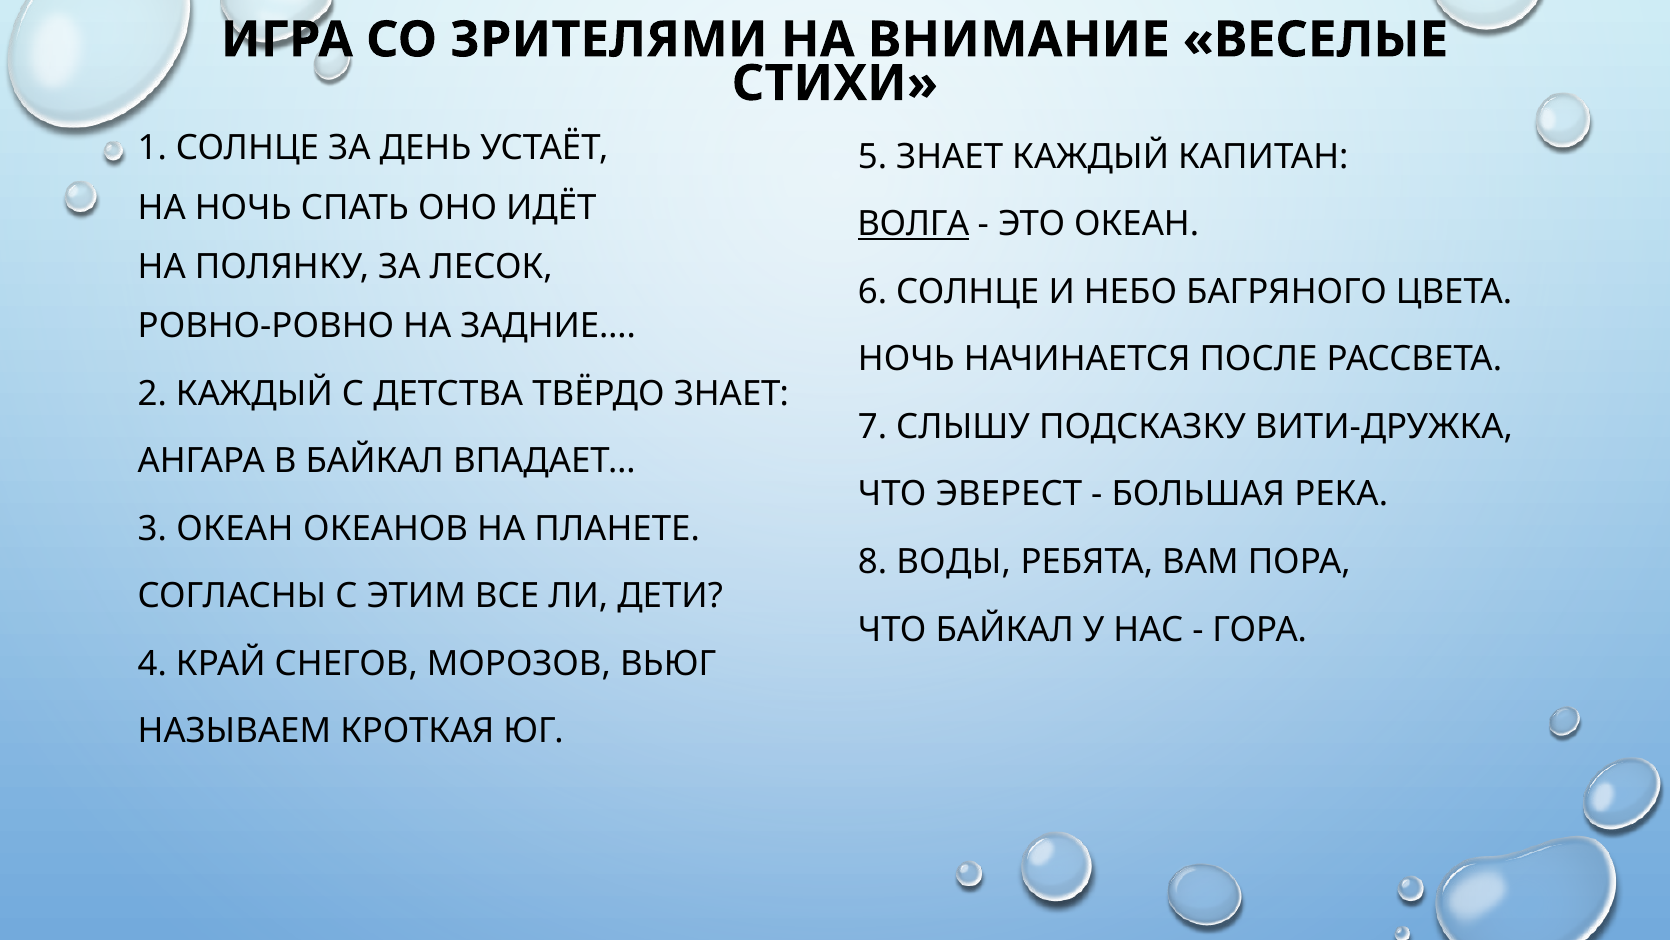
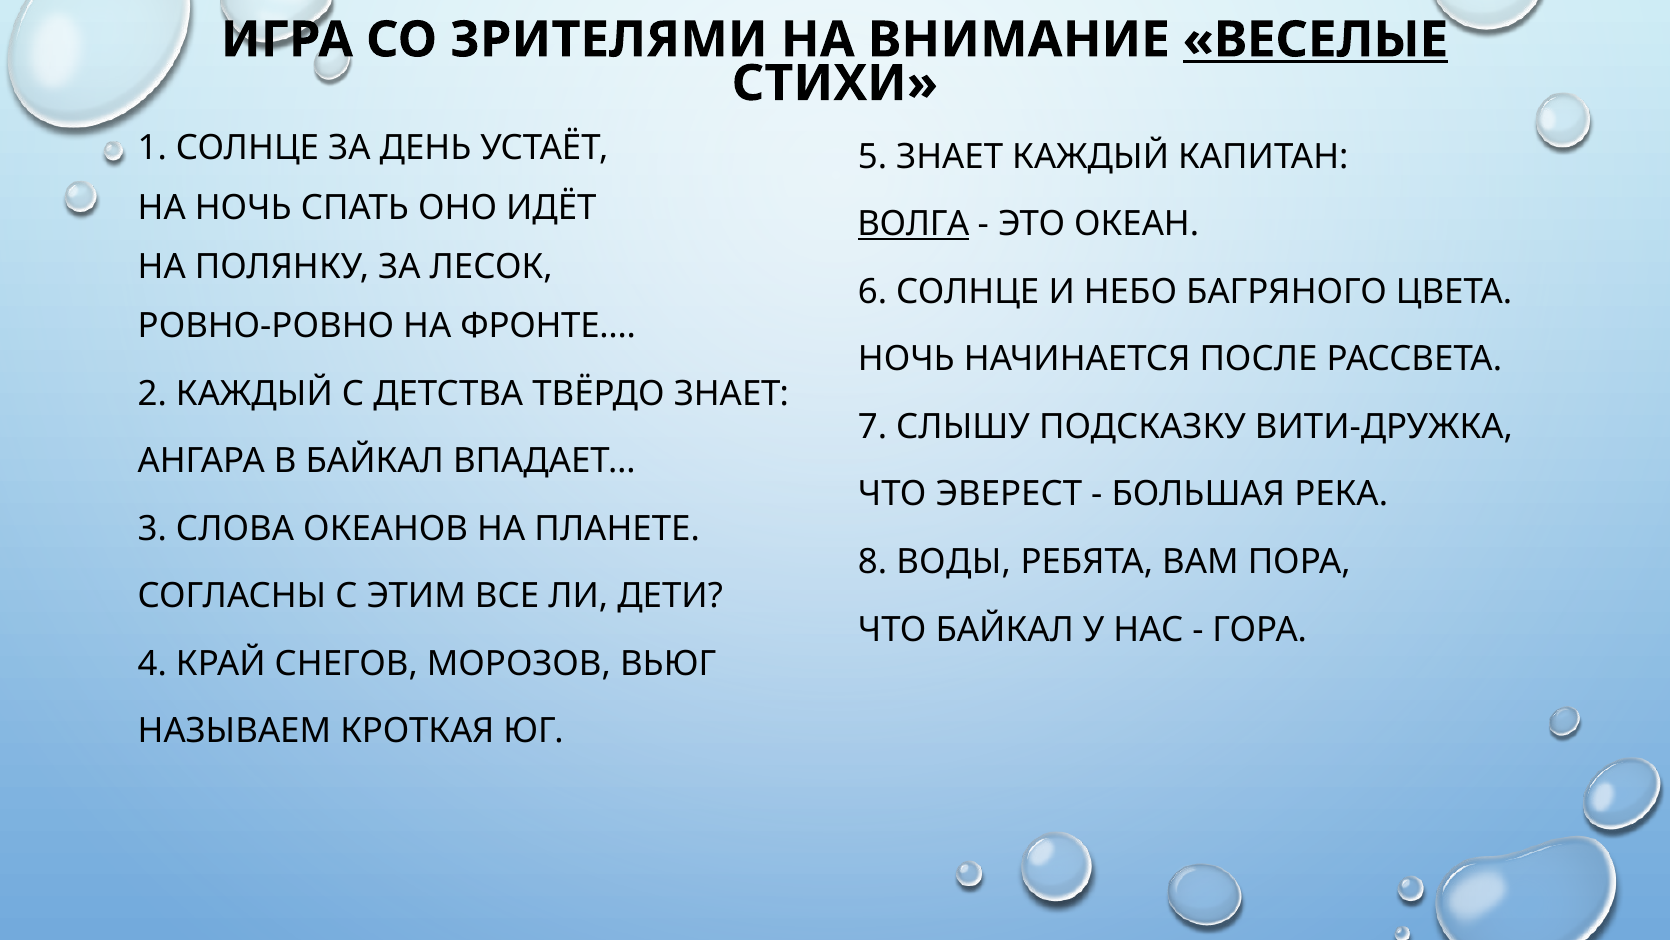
ВЕСЕЛЫЕ underline: none -> present
ЗАДНИЕ…: ЗАДНИЕ… -> ФРОНТЕ…
3 ОКЕАН: ОКЕАН -> СЛОВА
